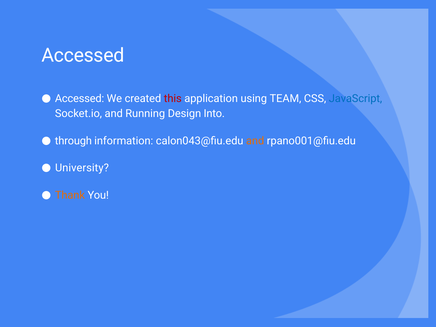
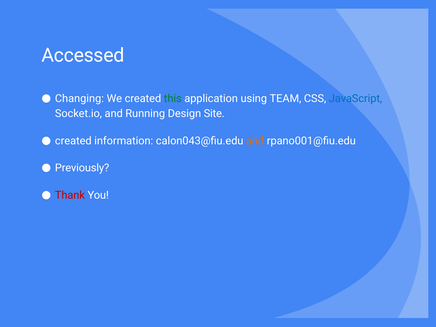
Accessed at (80, 99): Accessed -> Changing
this colour: red -> green
Into: Into -> Site
through at (73, 141): through -> created
University: University -> Previously
Thank colour: orange -> red
